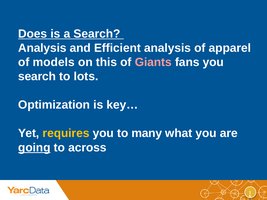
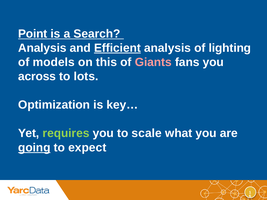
Does: Does -> Point
Efficient underline: none -> present
apparel: apparel -> lighting
search at (37, 76): search -> across
requires colour: yellow -> light green
many: many -> scale
across: across -> expect
